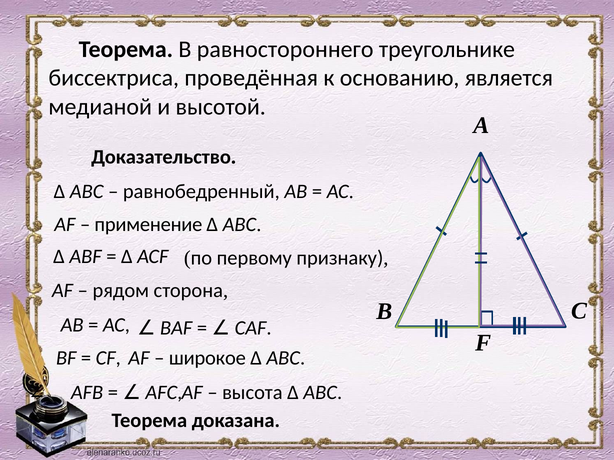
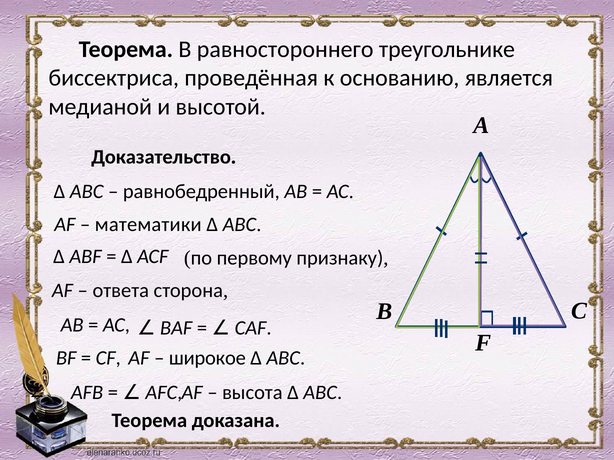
применение: применение -> математики
рядом: рядом -> ответа
